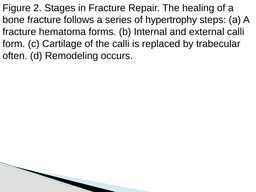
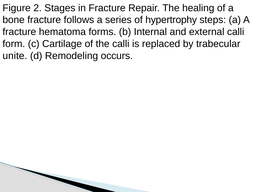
often: often -> unite
